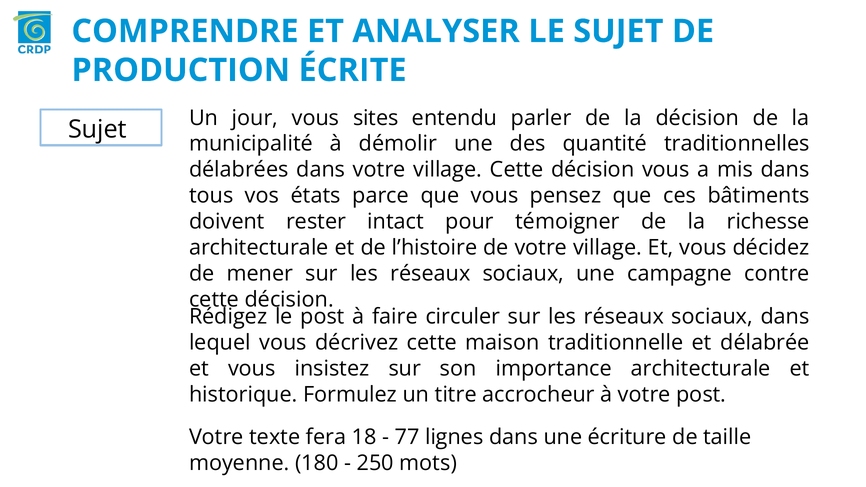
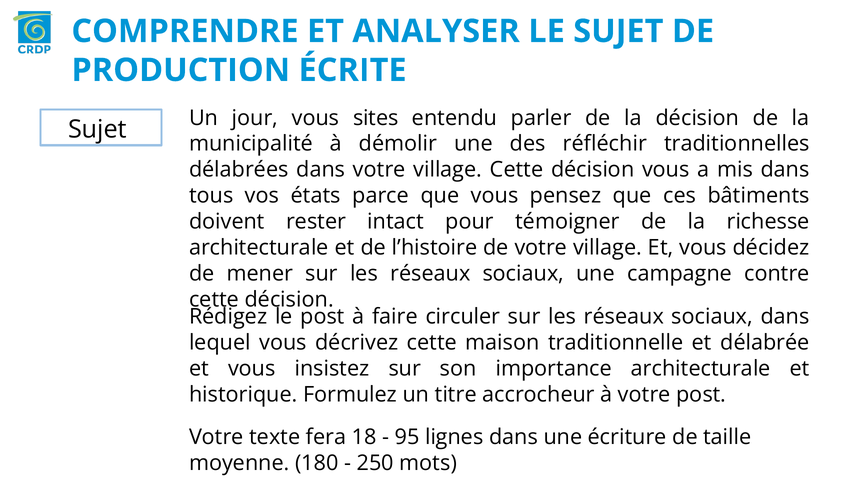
quantité: quantité -> réfléchir
77: 77 -> 95
